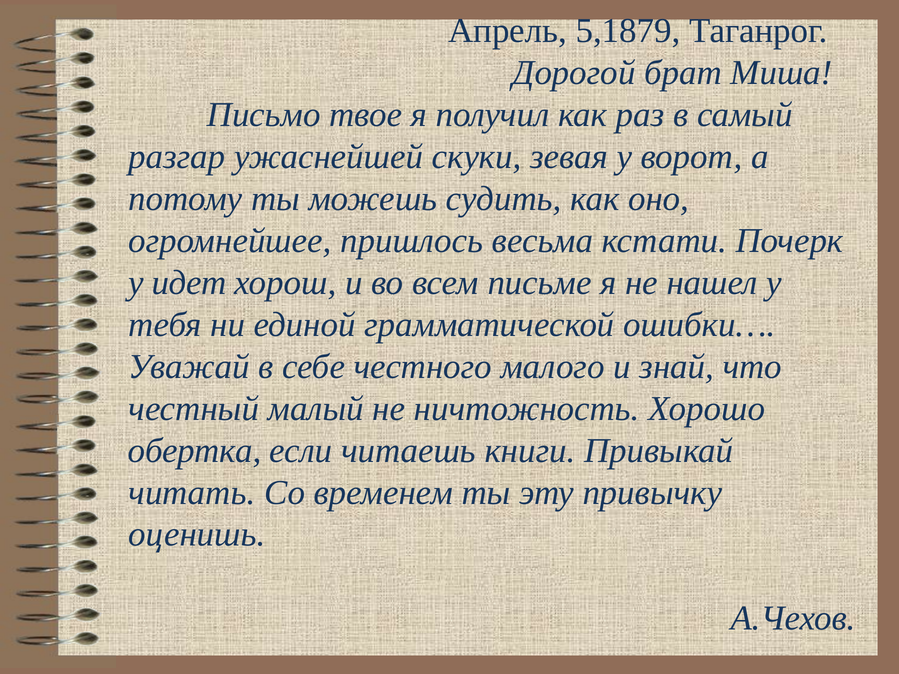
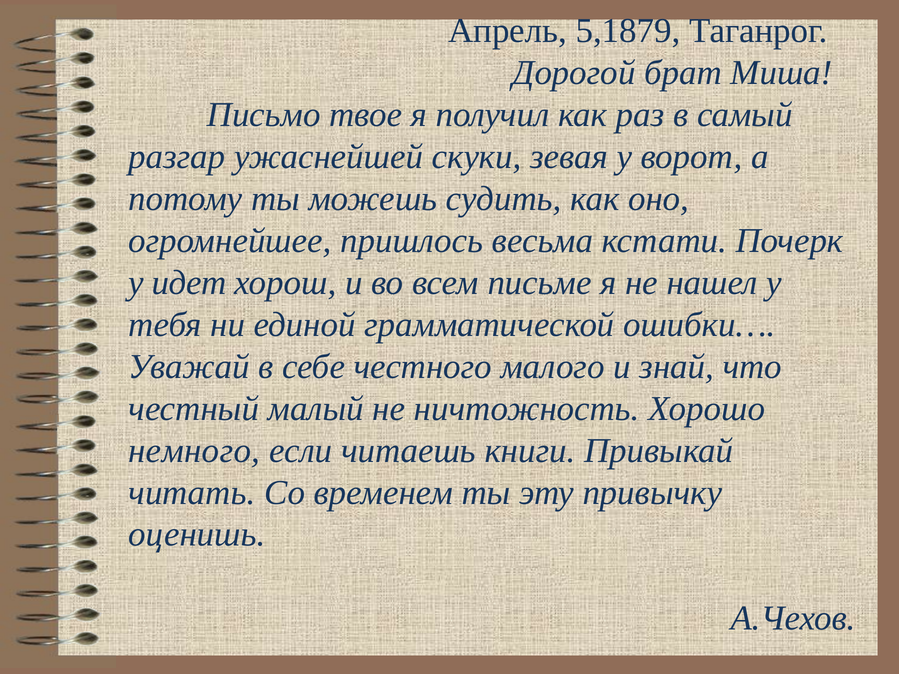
обертка: обертка -> немного
